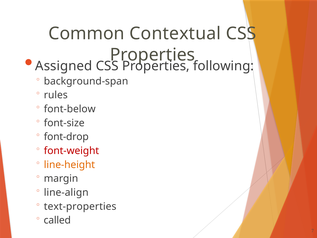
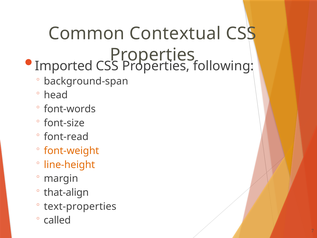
Assigned: Assigned -> Imported
rules: rules -> head
font-below: font-below -> font-words
font-drop: font-drop -> font-read
font-weight colour: red -> orange
line-align: line-align -> that-align
